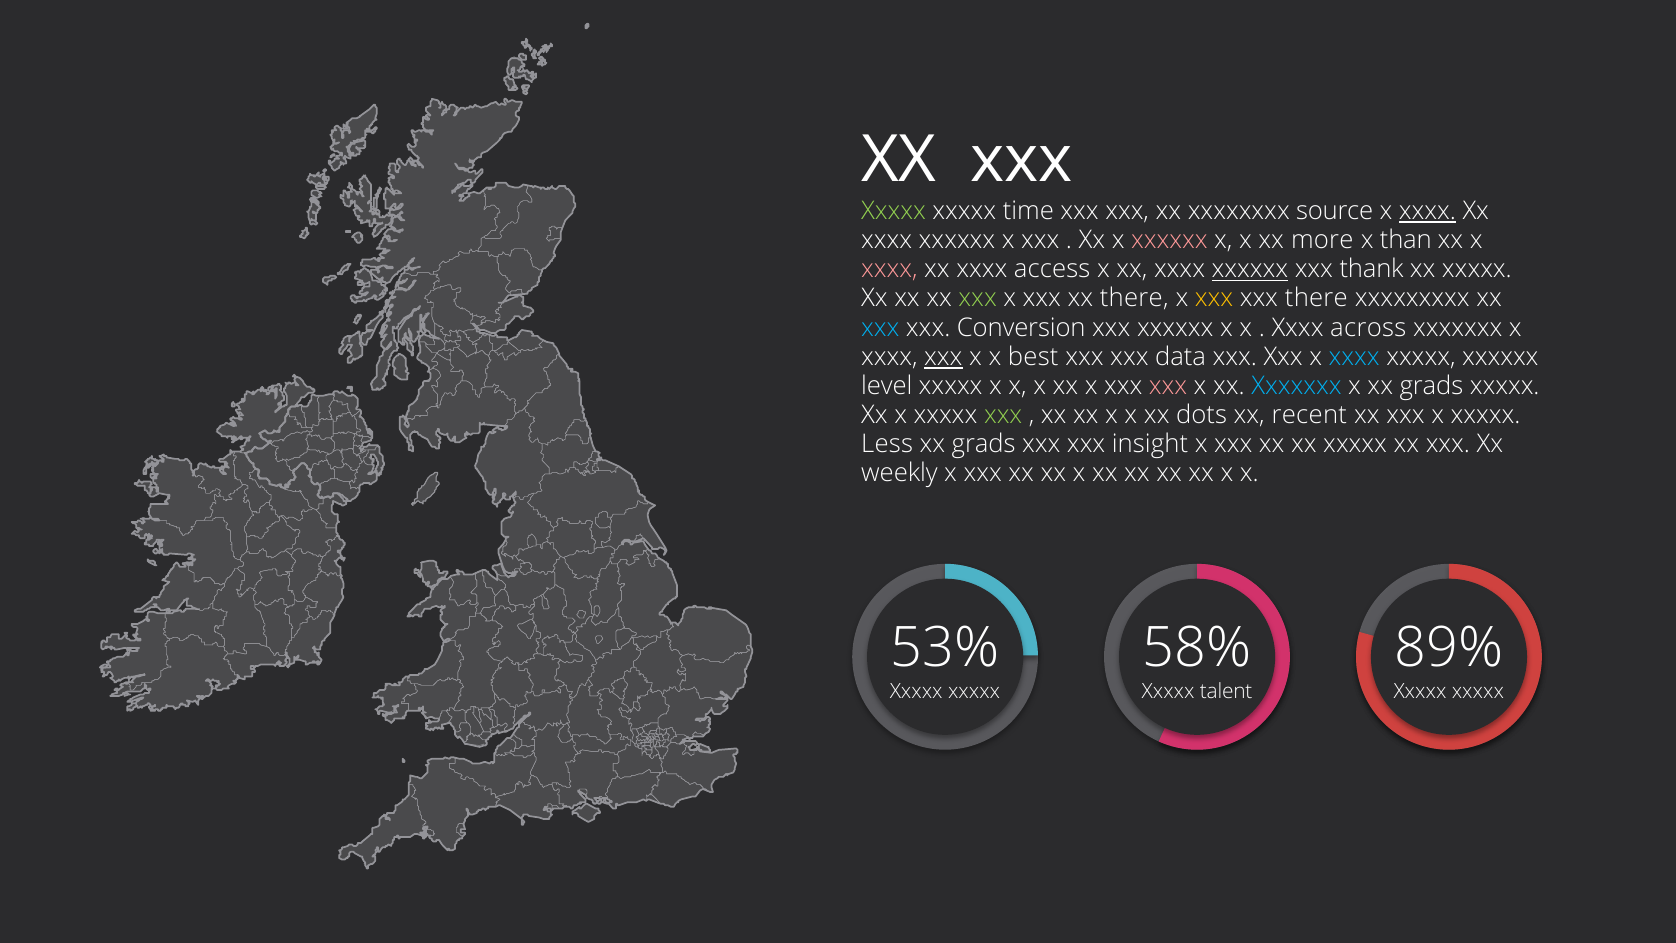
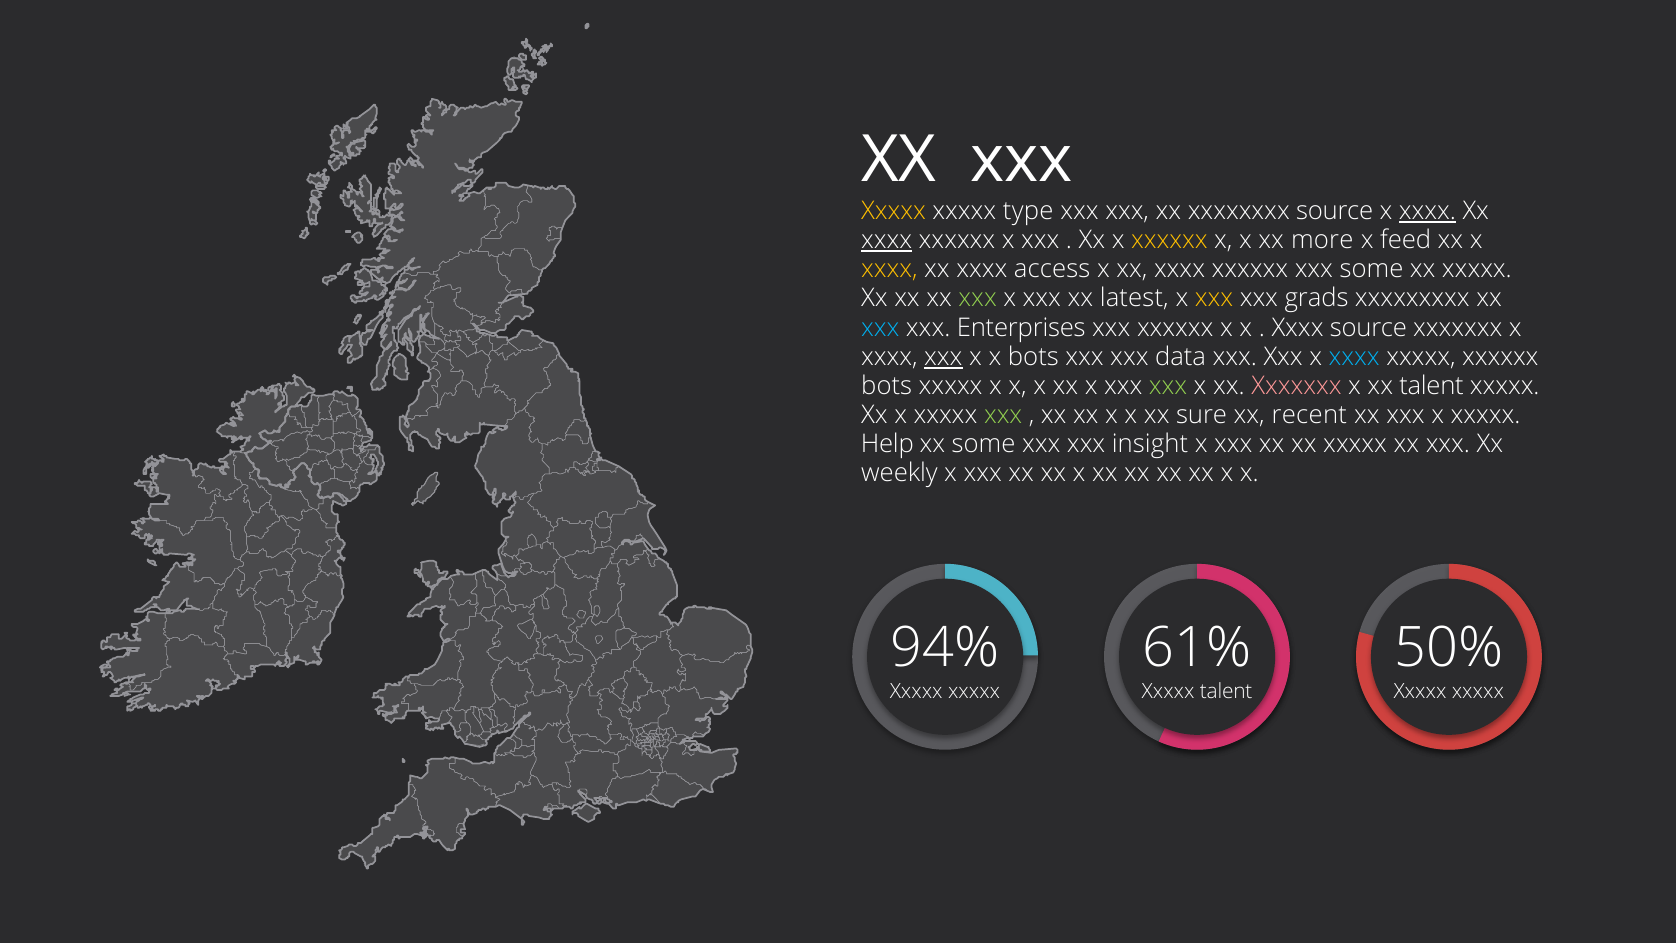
Xxxxx at (894, 211) colour: light green -> yellow
time: time -> type
xxxx at (887, 240) underline: none -> present
xxxxxx at (1169, 240) colour: pink -> yellow
than: than -> feed
xxxx at (889, 269) colour: pink -> yellow
xxxxxx at (1250, 269) underline: present -> none
xxx thank: thank -> some
xx there: there -> latest
xxx there: there -> grads
Conversion: Conversion -> Enterprises
Xxxx across: across -> source
x best: best -> bots
level at (887, 386): level -> bots
xxx at (1168, 386) colour: pink -> light green
Xxxxxxx at (1296, 386) colour: light blue -> pink
x xx grads: grads -> talent
dots: dots -> sure
Less: Less -> Help
grads at (984, 444): grads -> some
53%: 53% -> 94%
58%: 58% -> 61%
89%: 89% -> 50%
